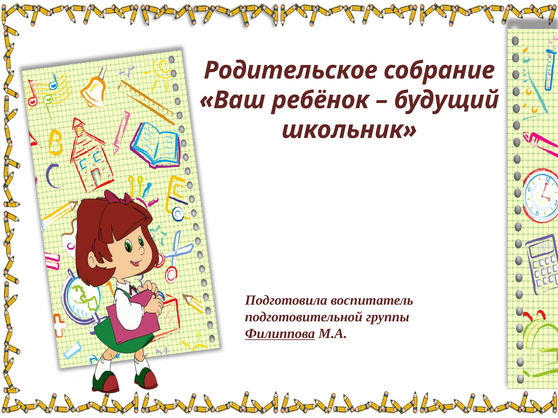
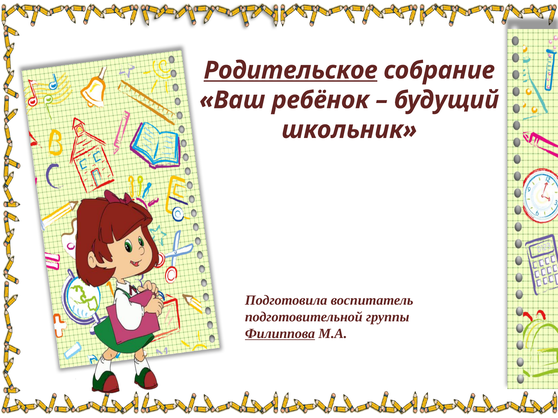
Родительское underline: none -> present
